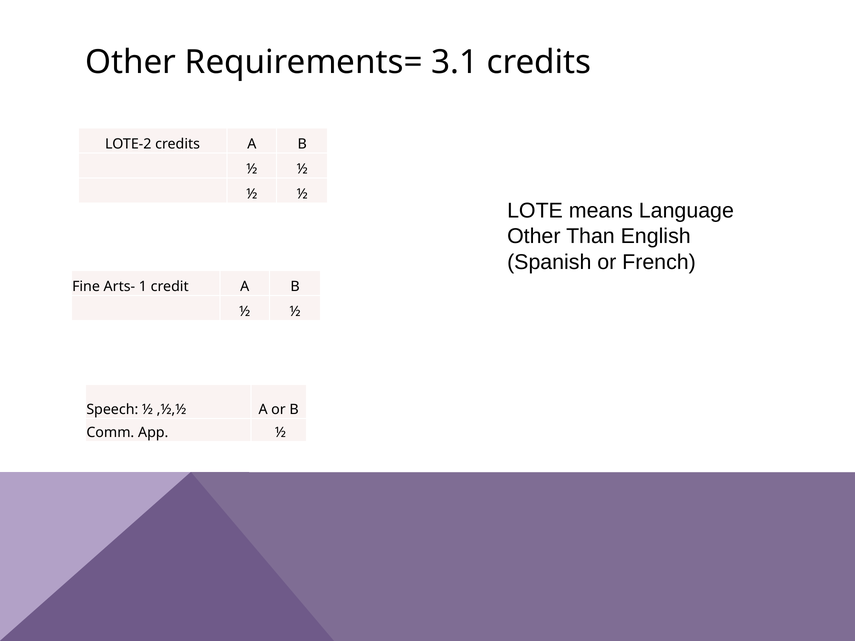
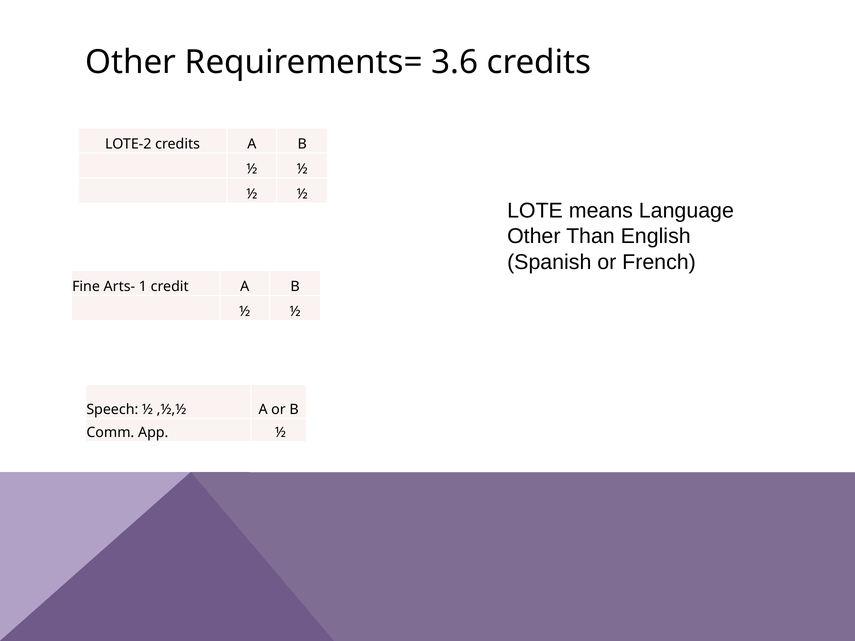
3.1: 3.1 -> 3.6
